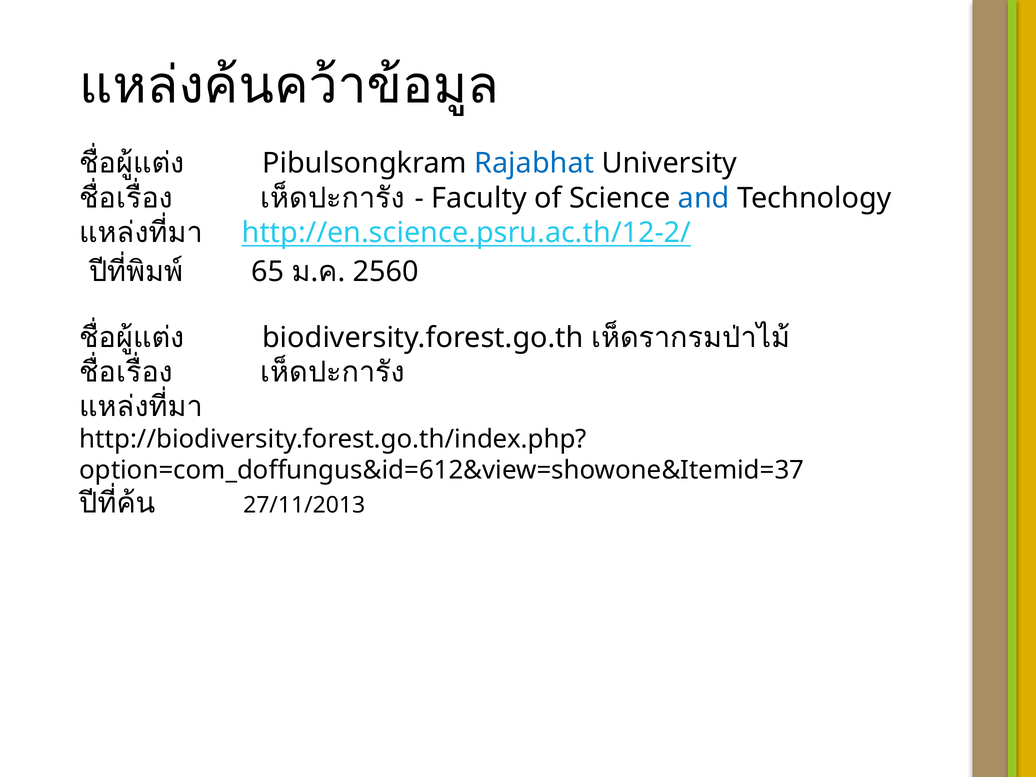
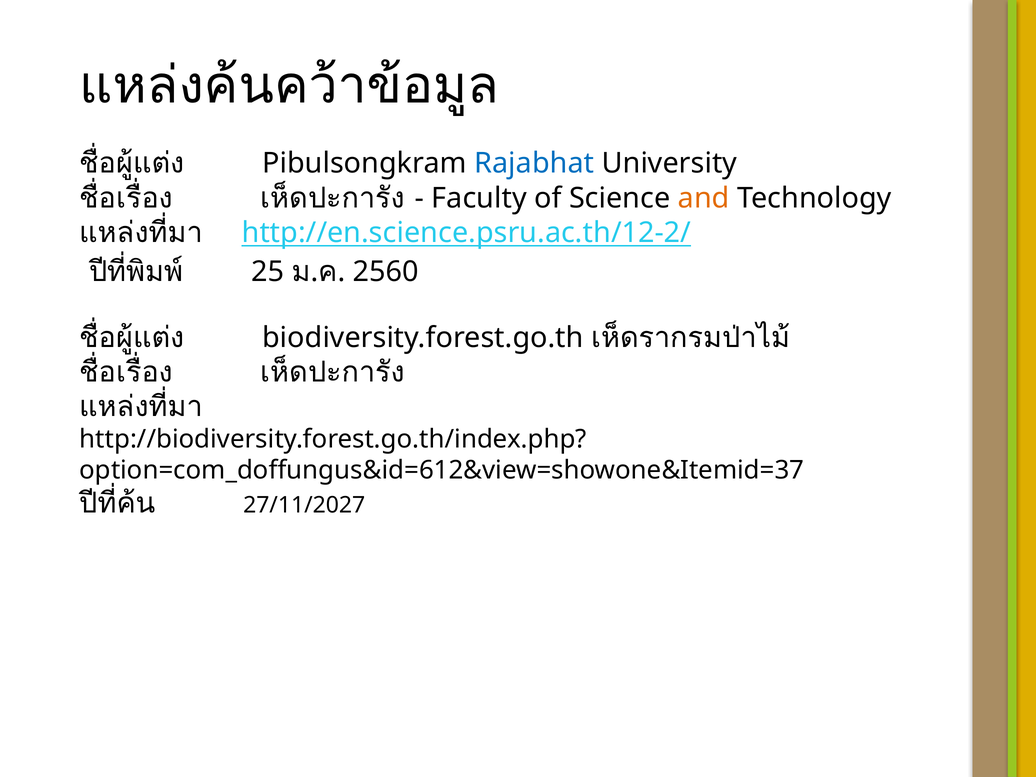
and colour: blue -> orange
65: 65 -> 25
27/11/2013: 27/11/2013 -> 27/11/2027
